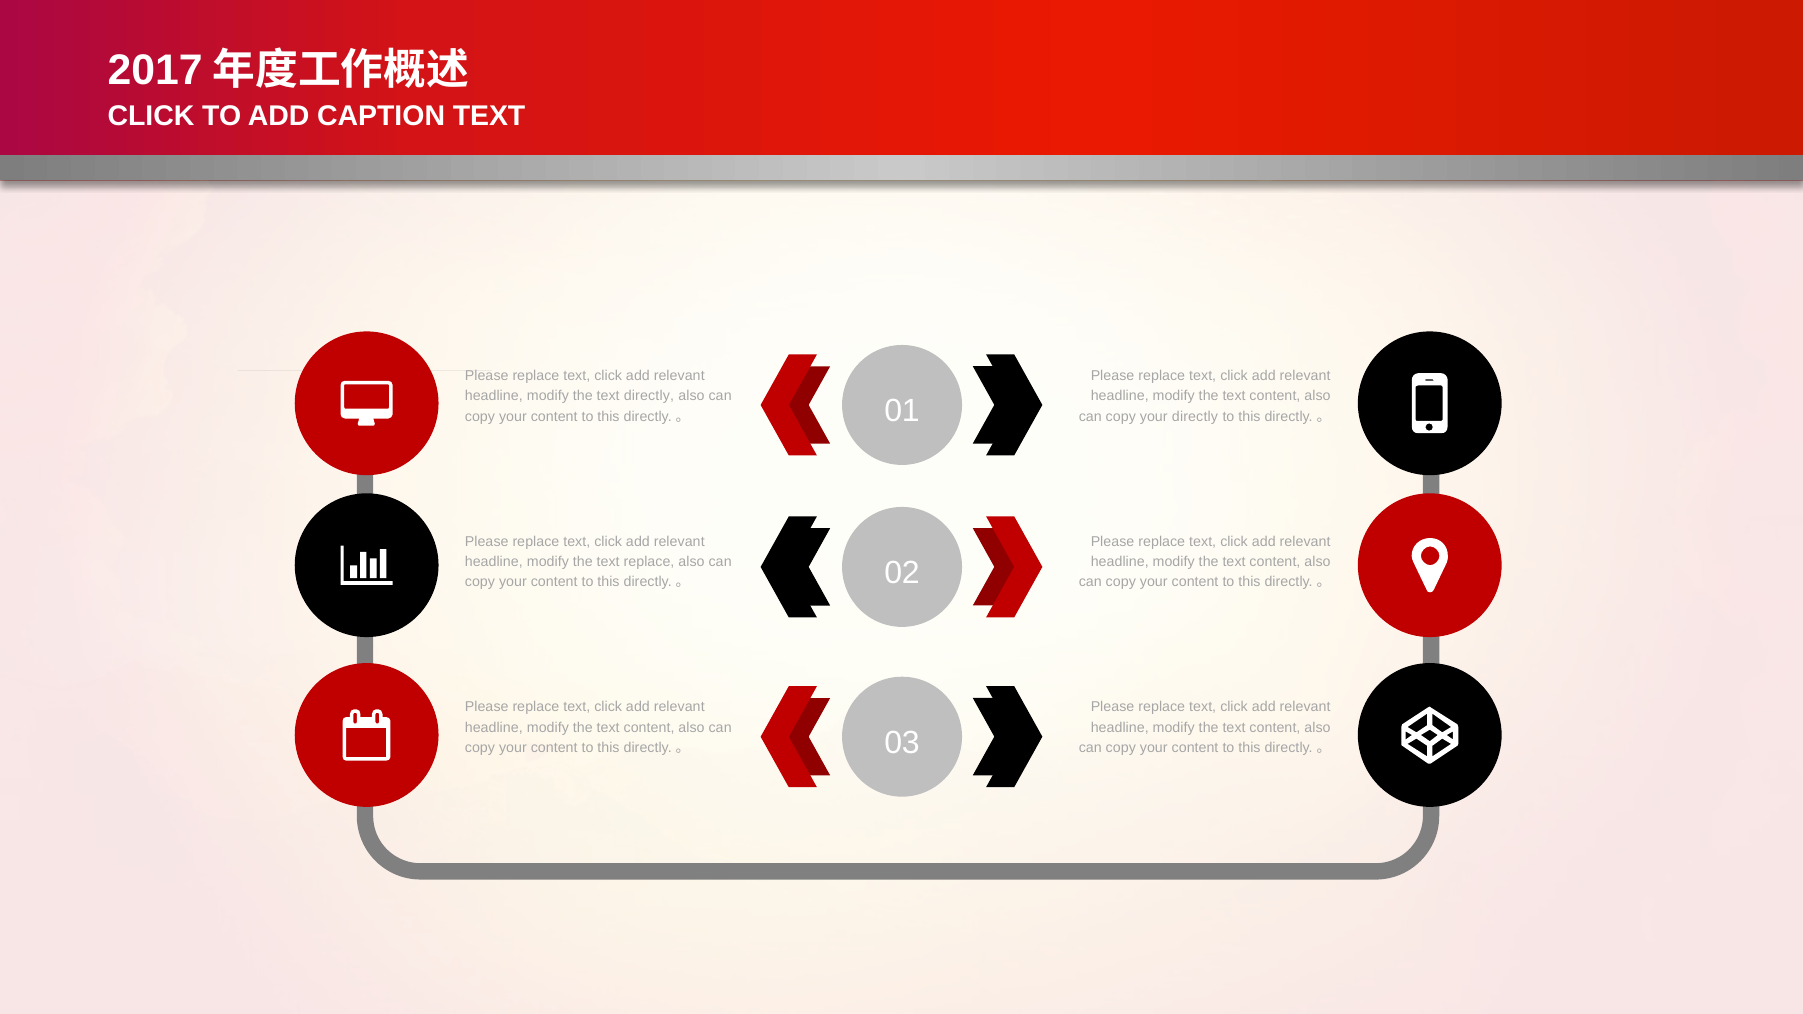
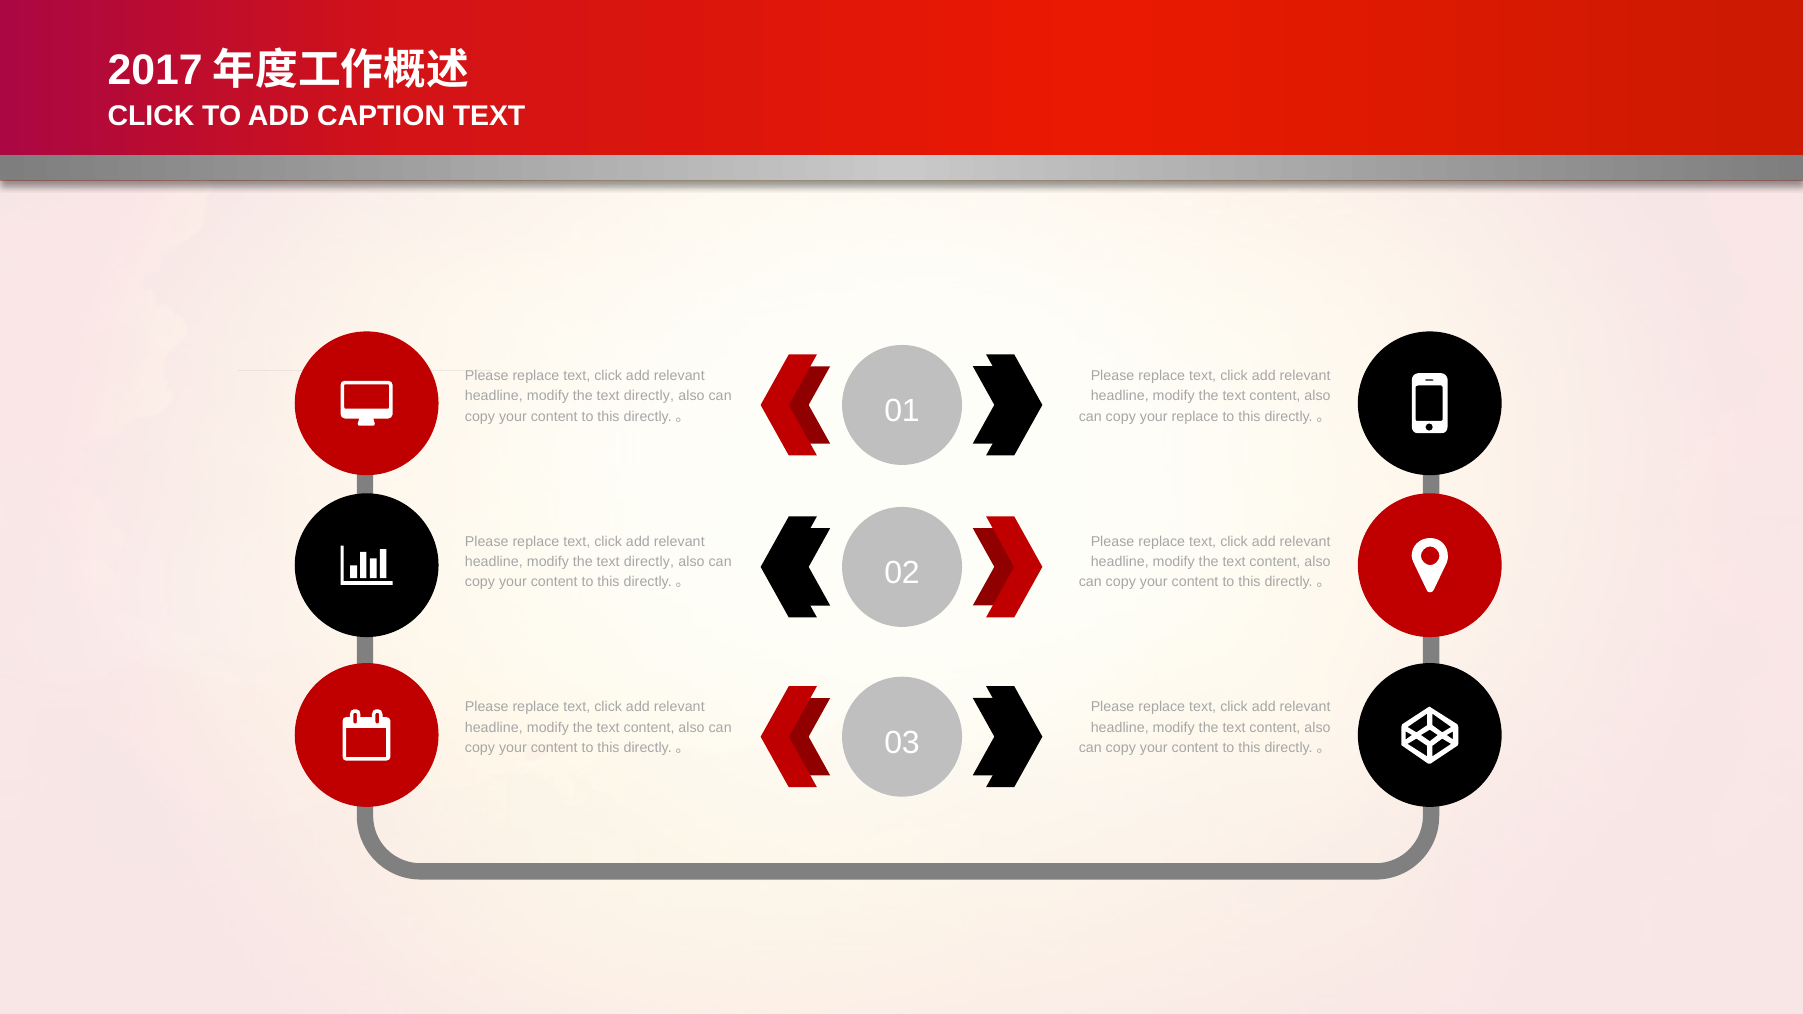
your directly: directly -> replace
replace at (649, 562): replace -> directly
